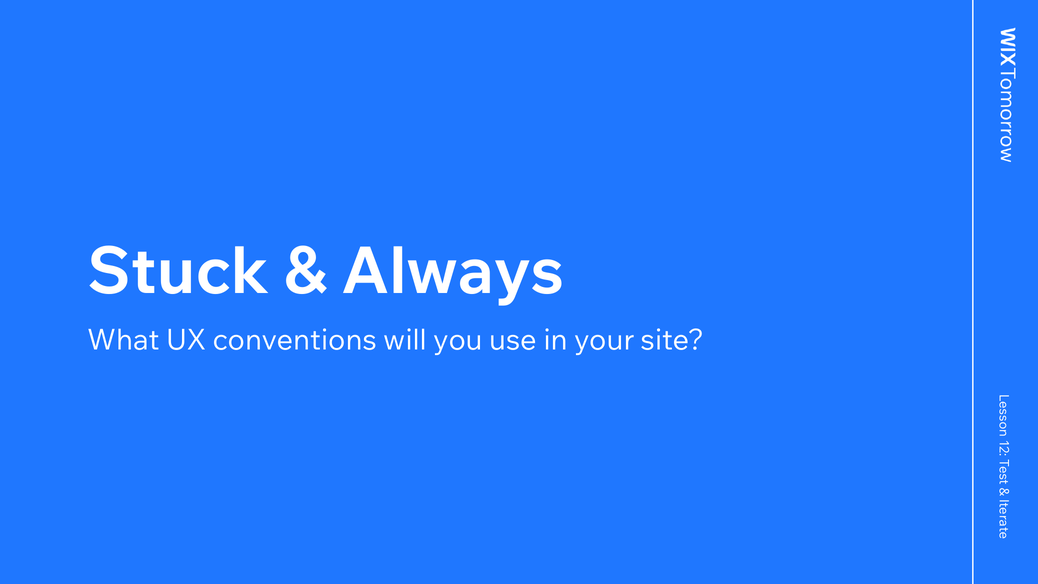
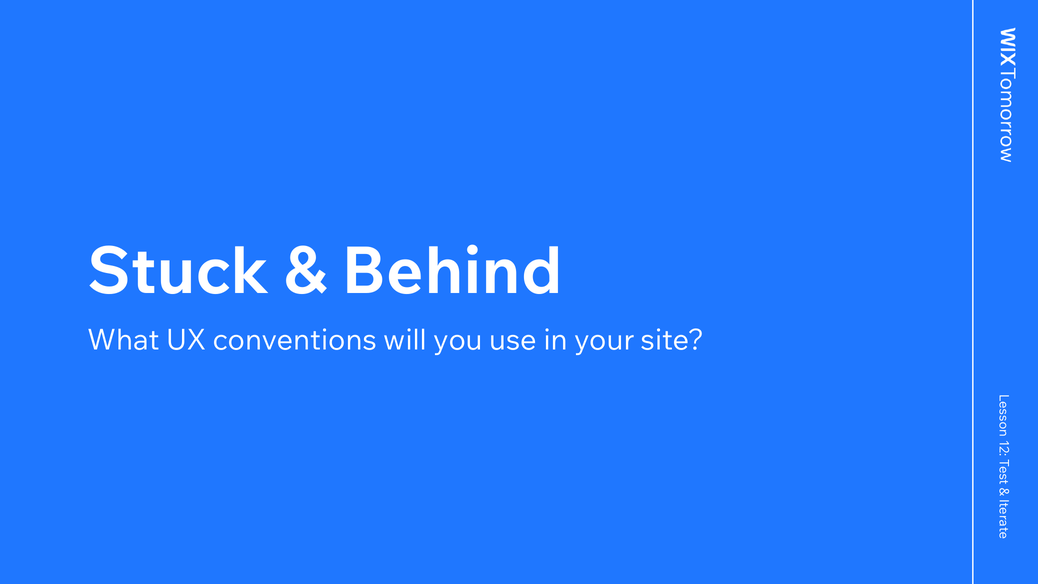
Always: Always -> Behind
